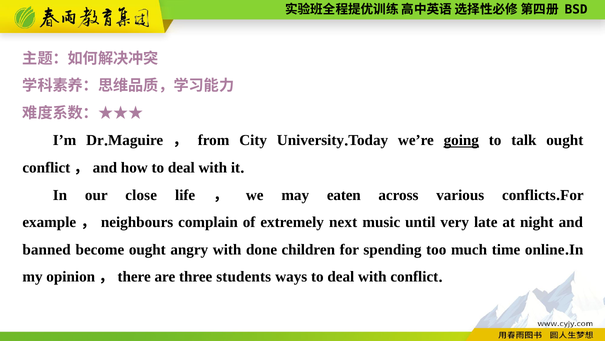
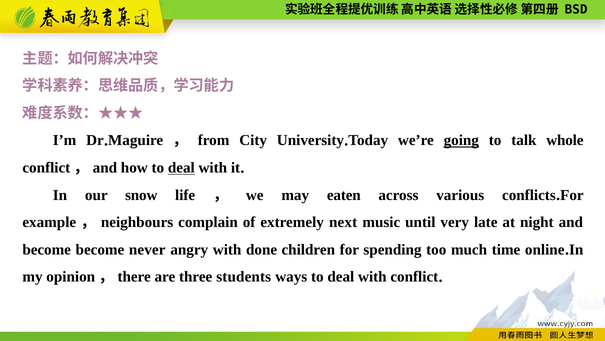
talk ought: ought -> whole
deal at (181, 167) underline: none -> present
close: close -> snow
banned at (47, 249): banned -> become
become ought: ought -> never
